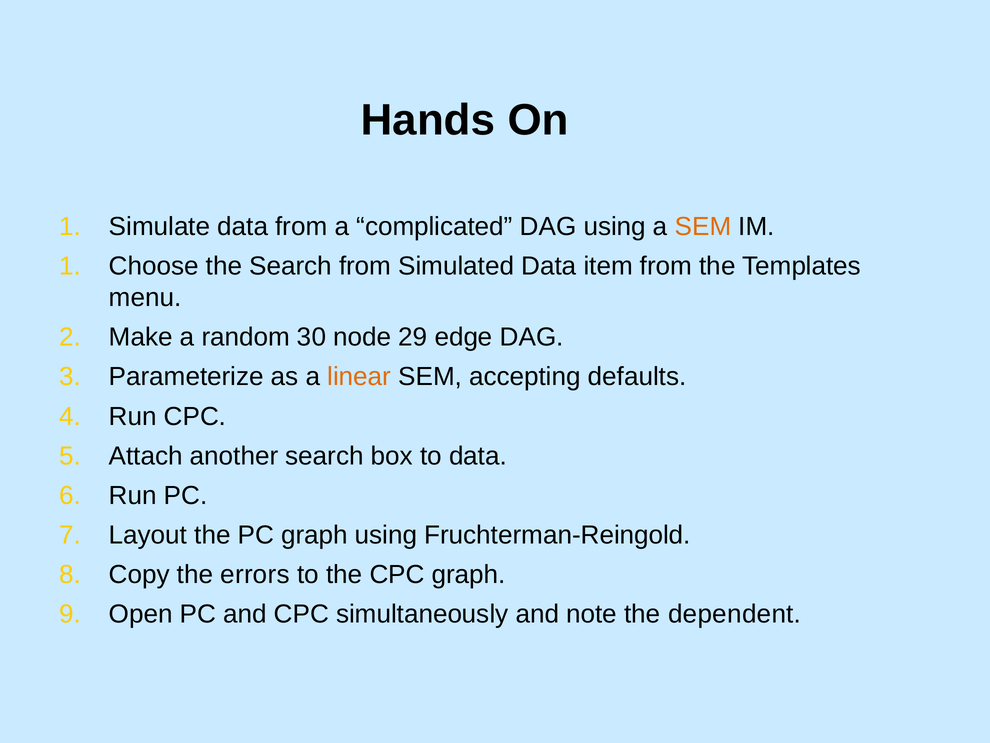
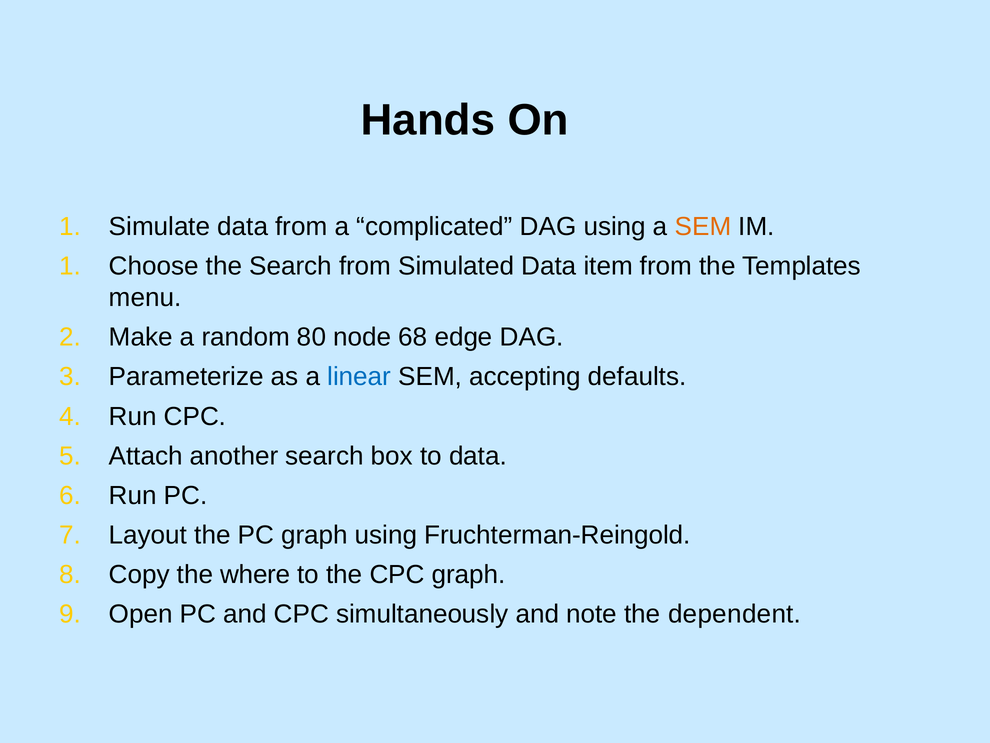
30: 30 -> 80
29: 29 -> 68
linear colour: orange -> blue
errors: errors -> where
